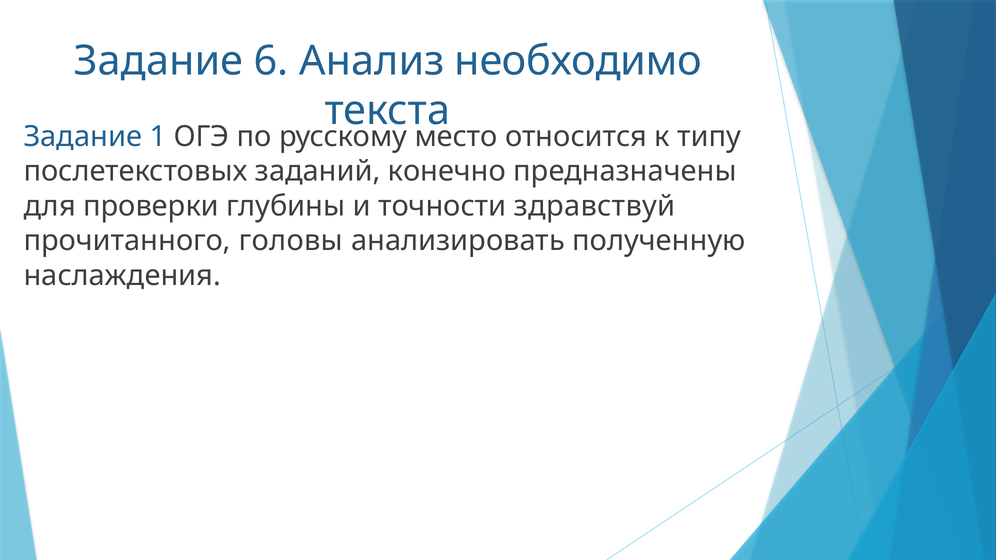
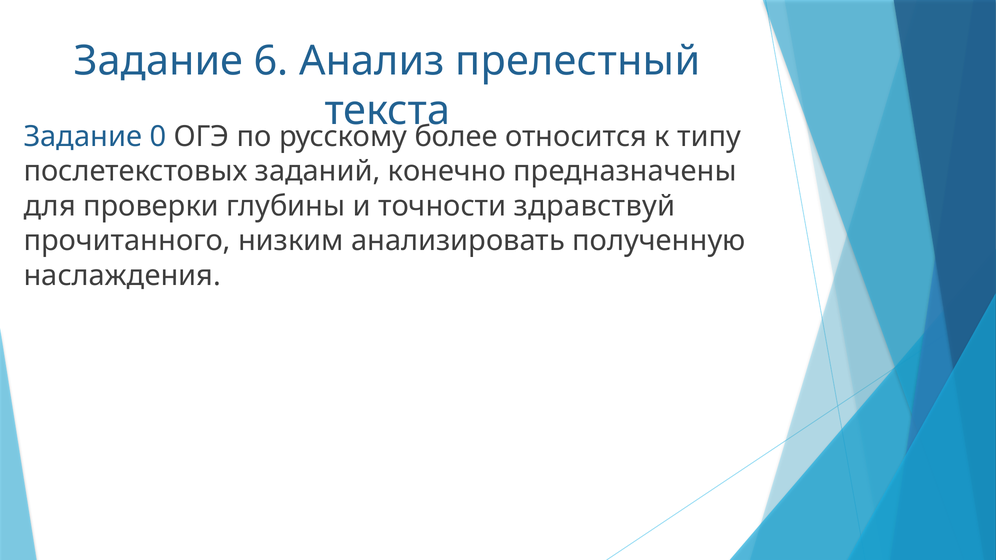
необходимо: необходимо -> прелестный
1: 1 -> 0
место: место -> более
головы: головы -> низким
